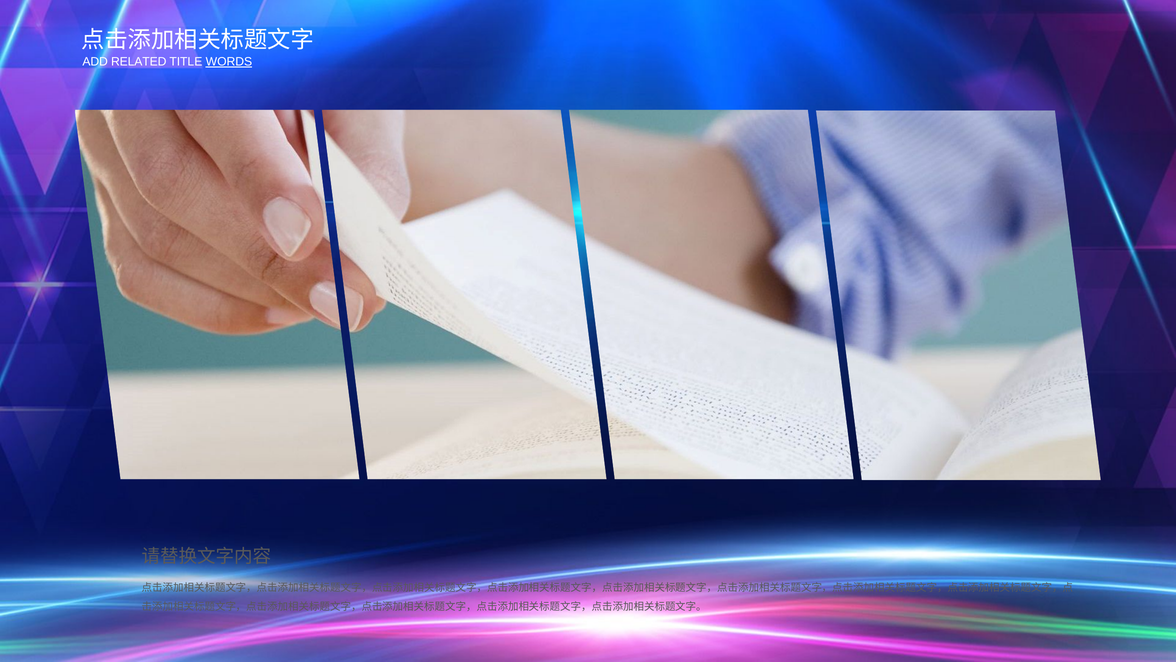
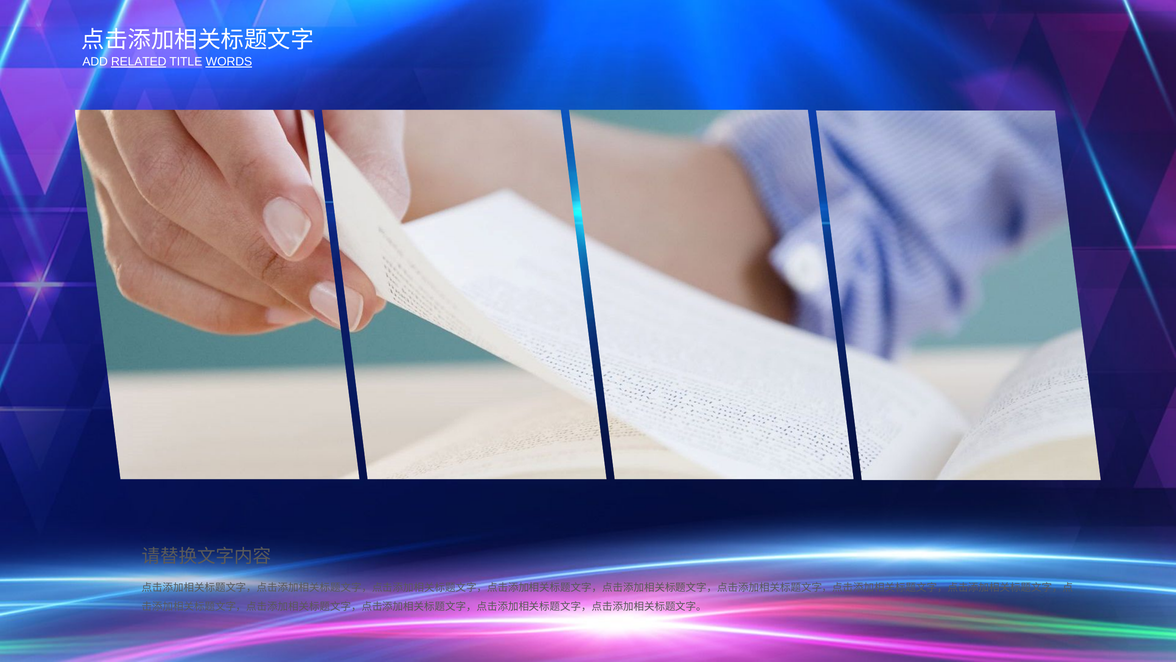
RELATED underline: none -> present
